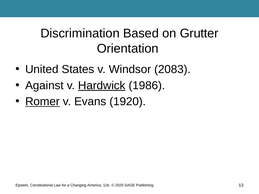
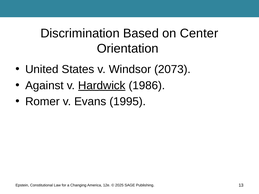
Grutter: Grutter -> Center
2083: 2083 -> 2073
Romer underline: present -> none
1920: 1920 -> 1995
